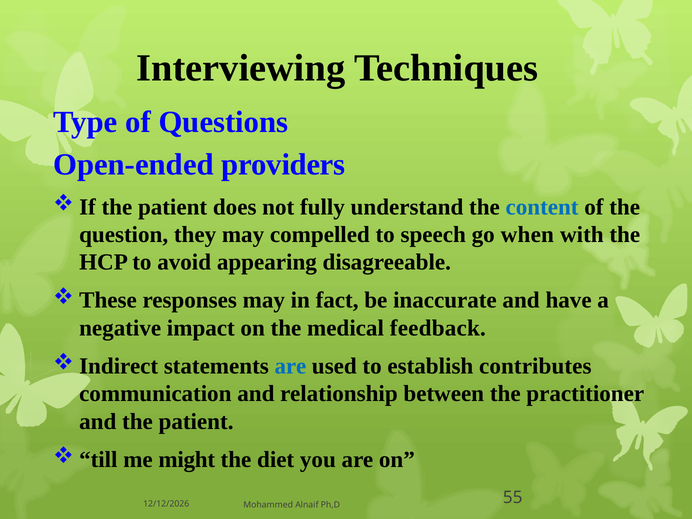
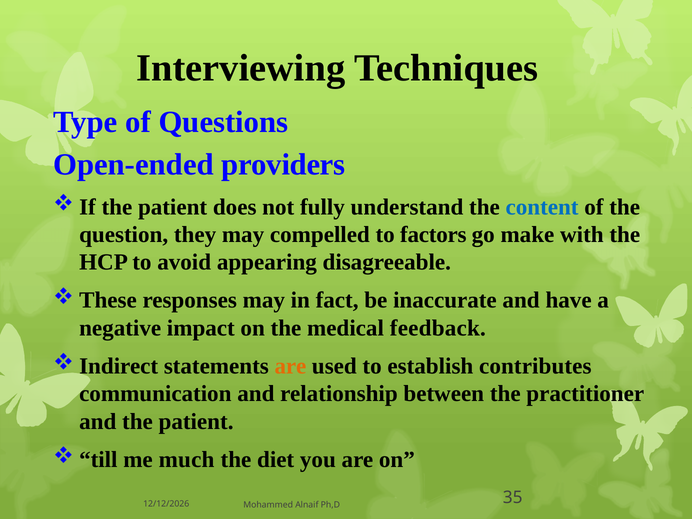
speech: speech -> factors
when: when -> make
are at (290, 366) colour: blue -> orange
might: might -> much
55: 55 -> 35
